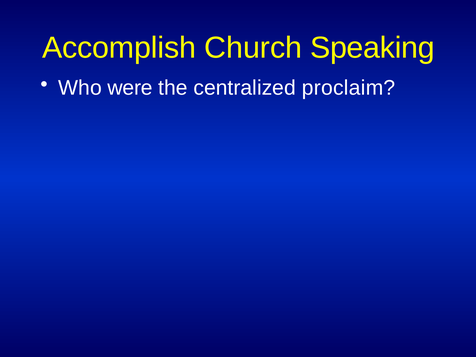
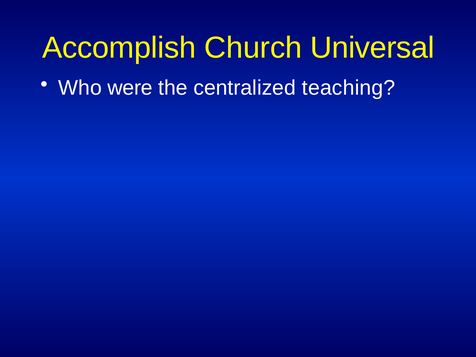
Speaking: Speaking -> Universal
proclaim: proclaim -> teaching
